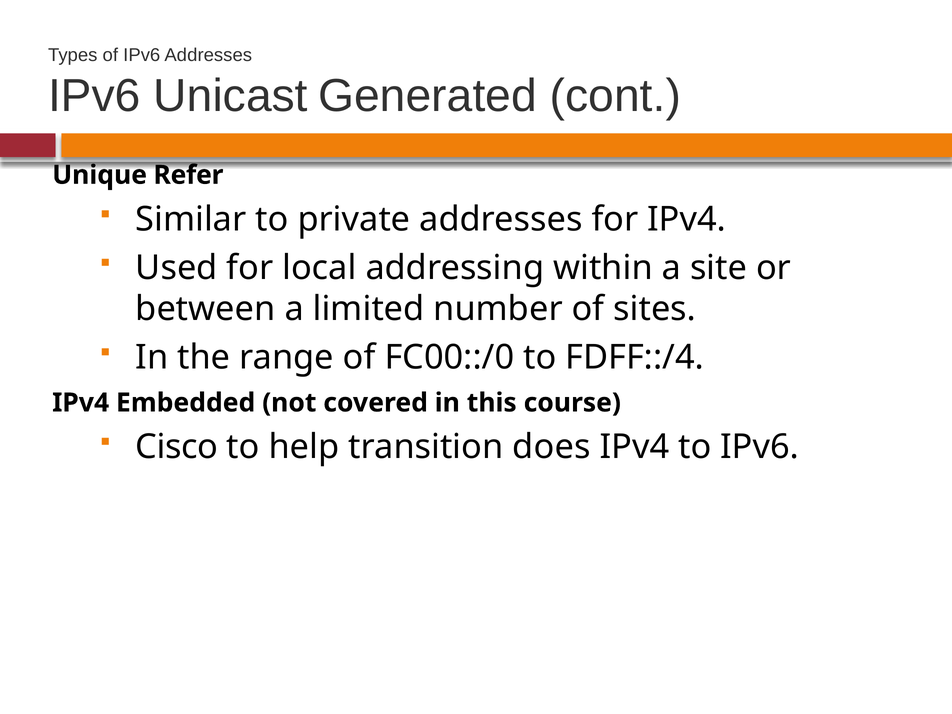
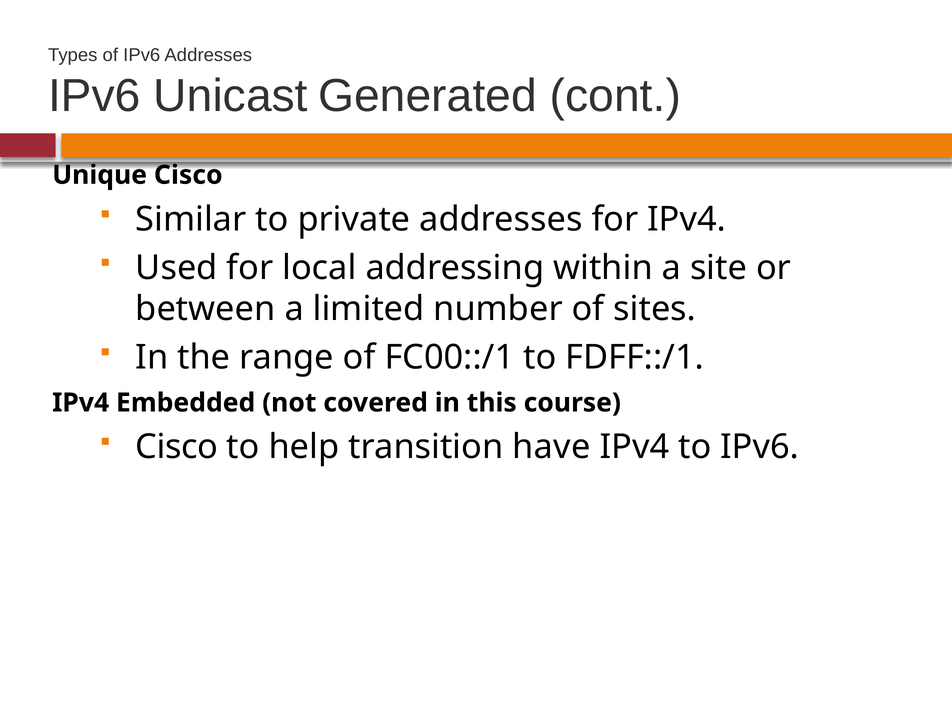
Unique Refer: Refer -> Cisco
FC00::/0: FC00::/0 -> FC00::/1
FDFF::/4: FDFF::/4 -> FDFF::/1
does: does -> have
